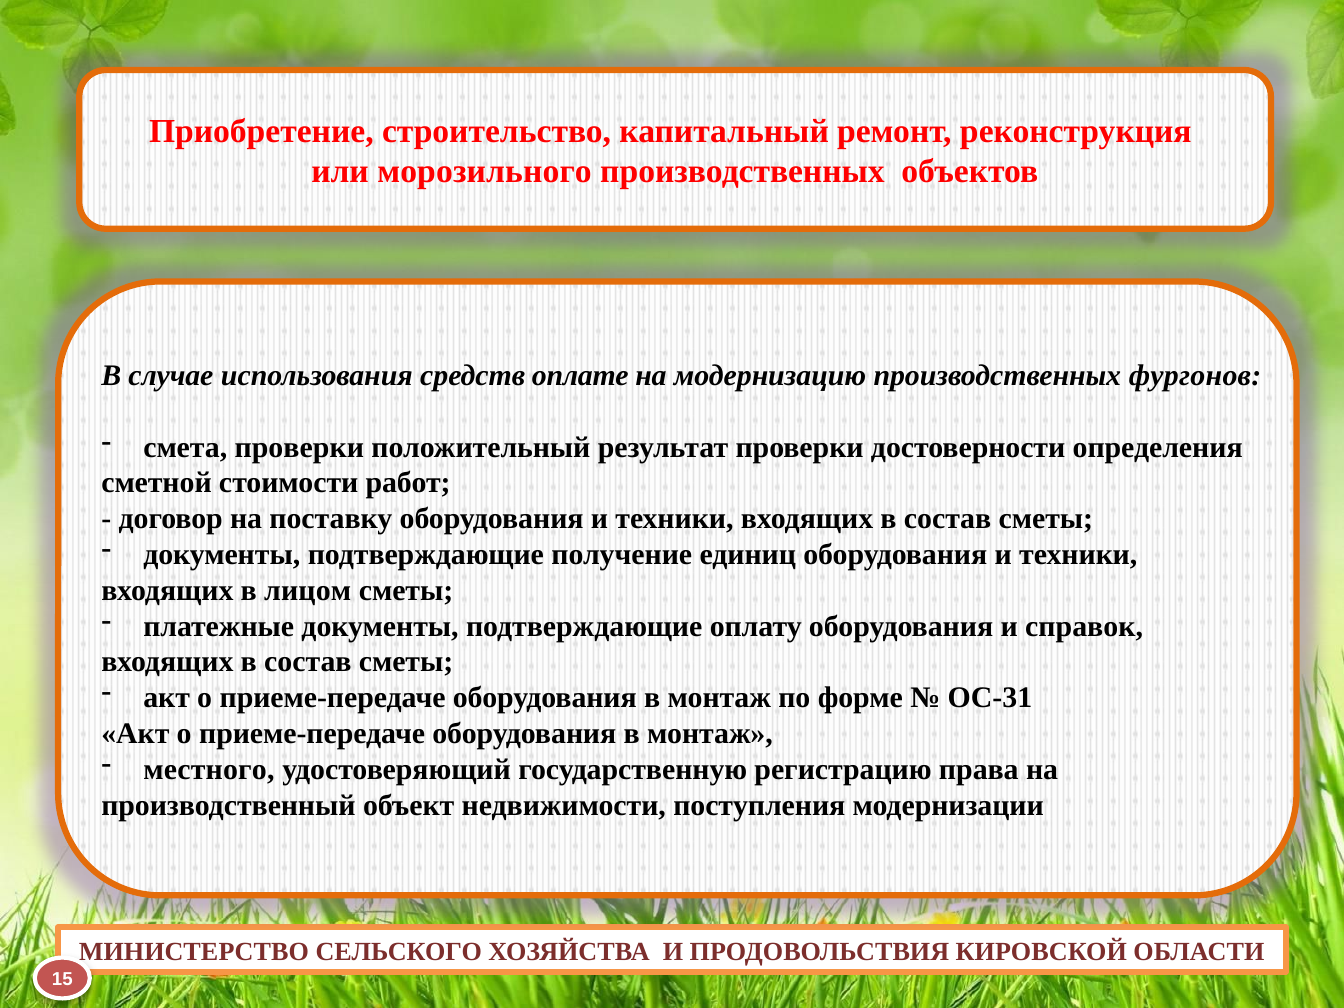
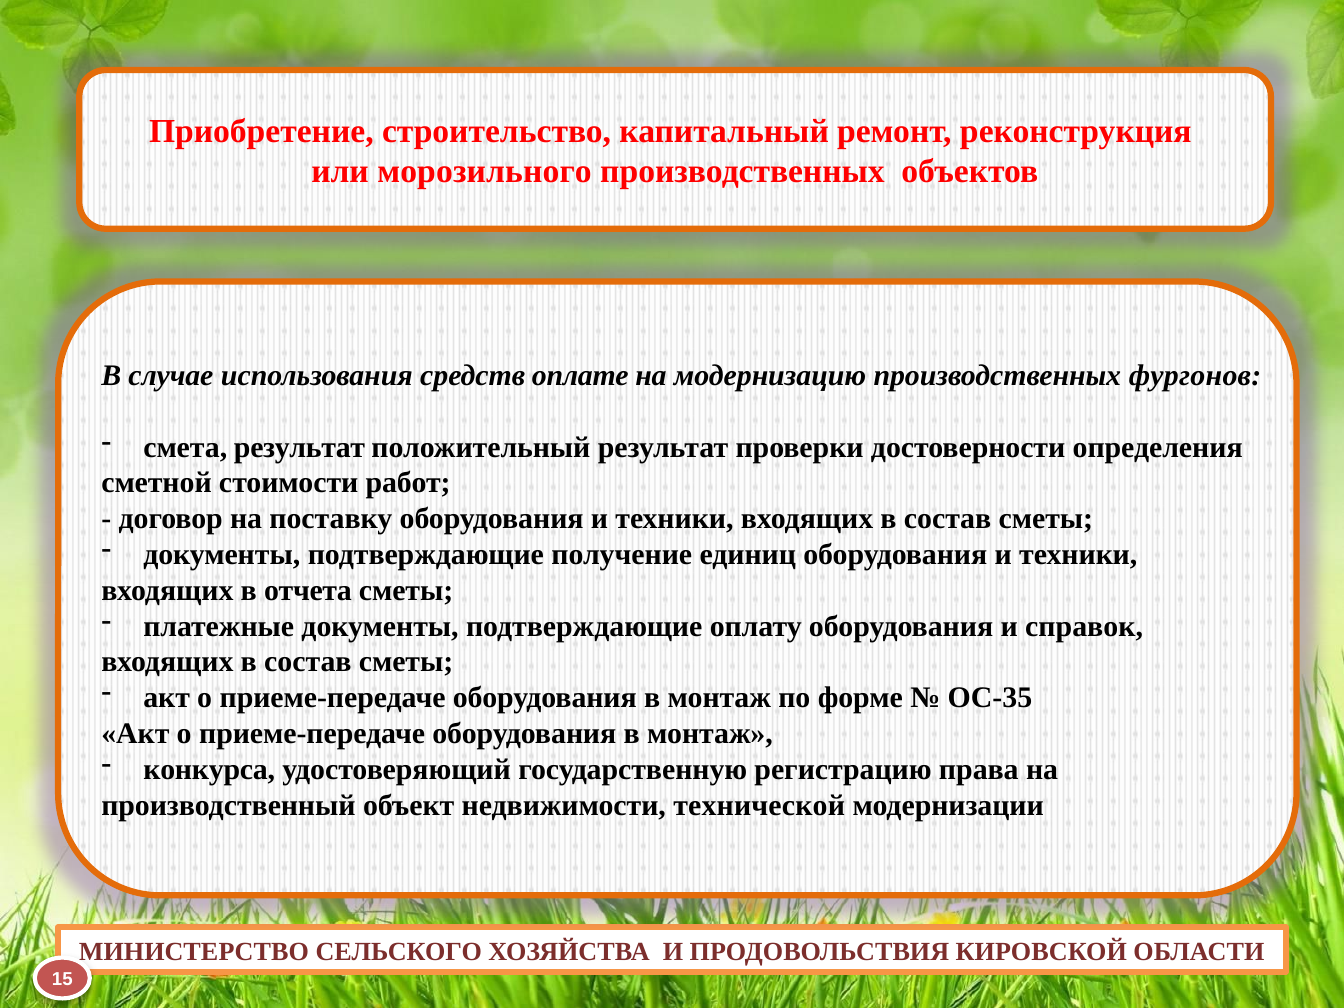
смета проверки: проверки -> результат
лицом: лицом -> отчета
ОС-31: ОС-31 -> ОС-35
местного: местного -> конкурса
поступления: поступления -> технической
